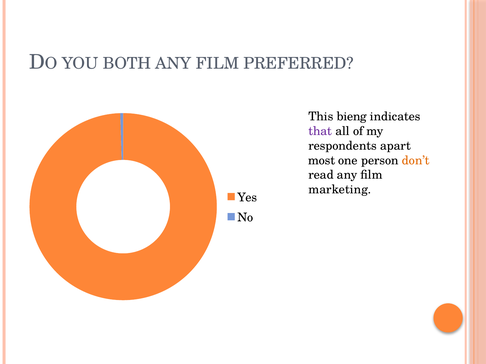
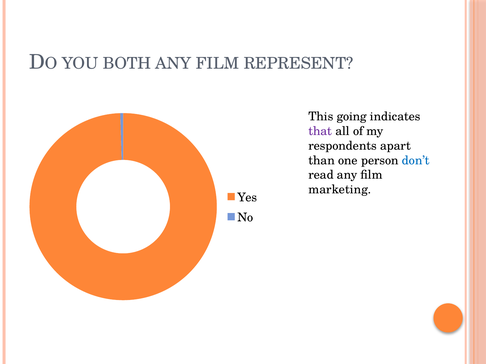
PREFERRED: PREFERRED -> REPRESENT
bieng: bieng -> going
most: most -> than
don’t colour: orange -> blue
